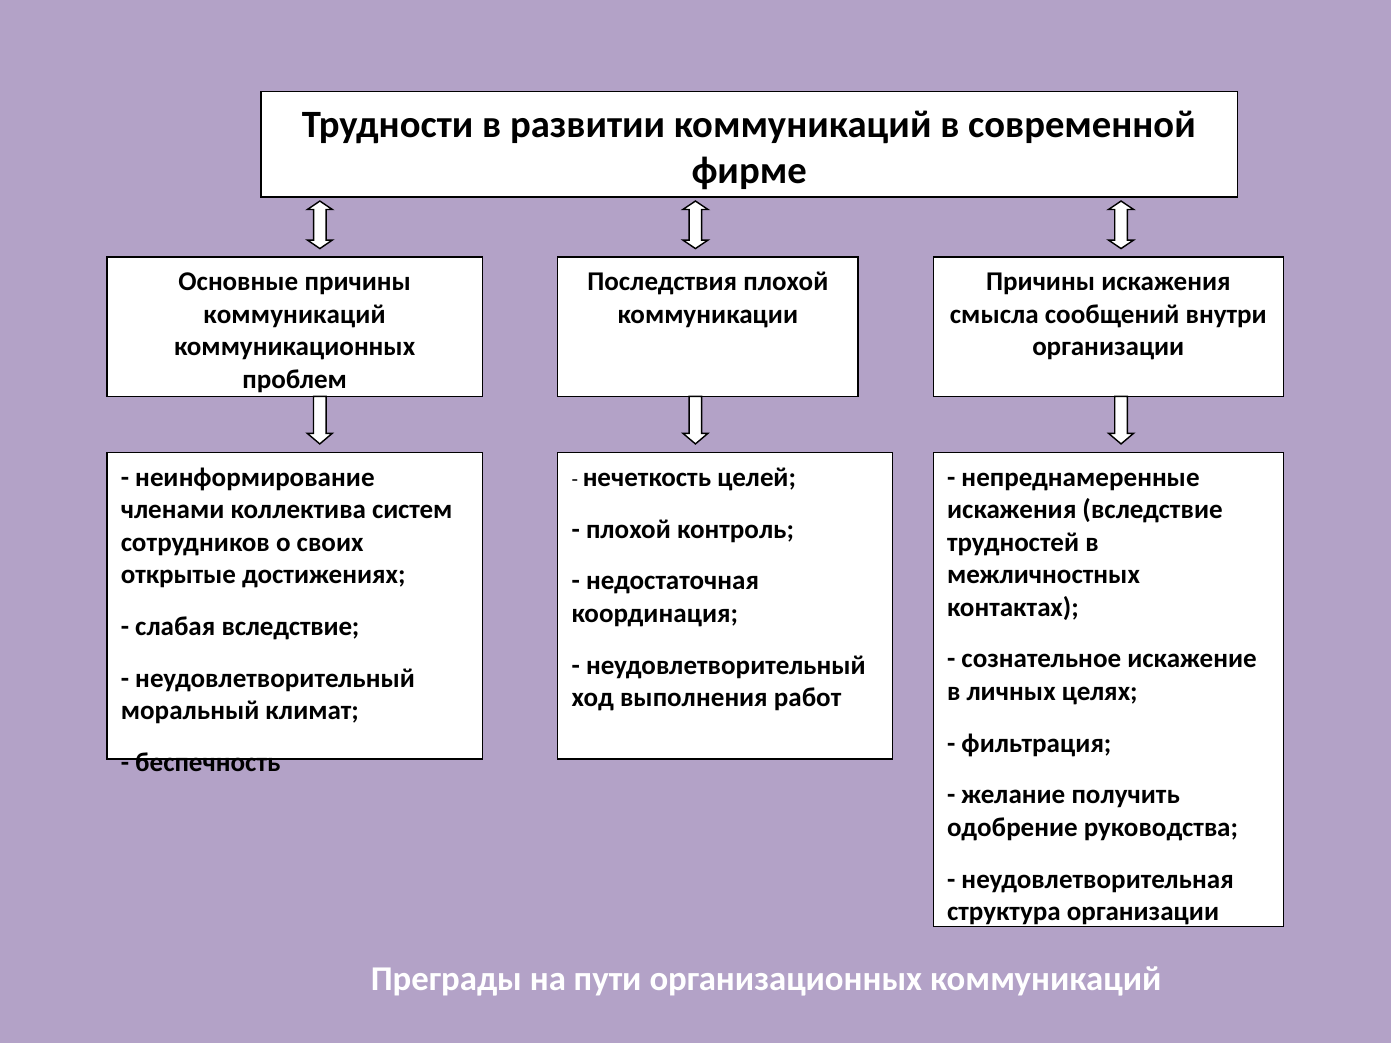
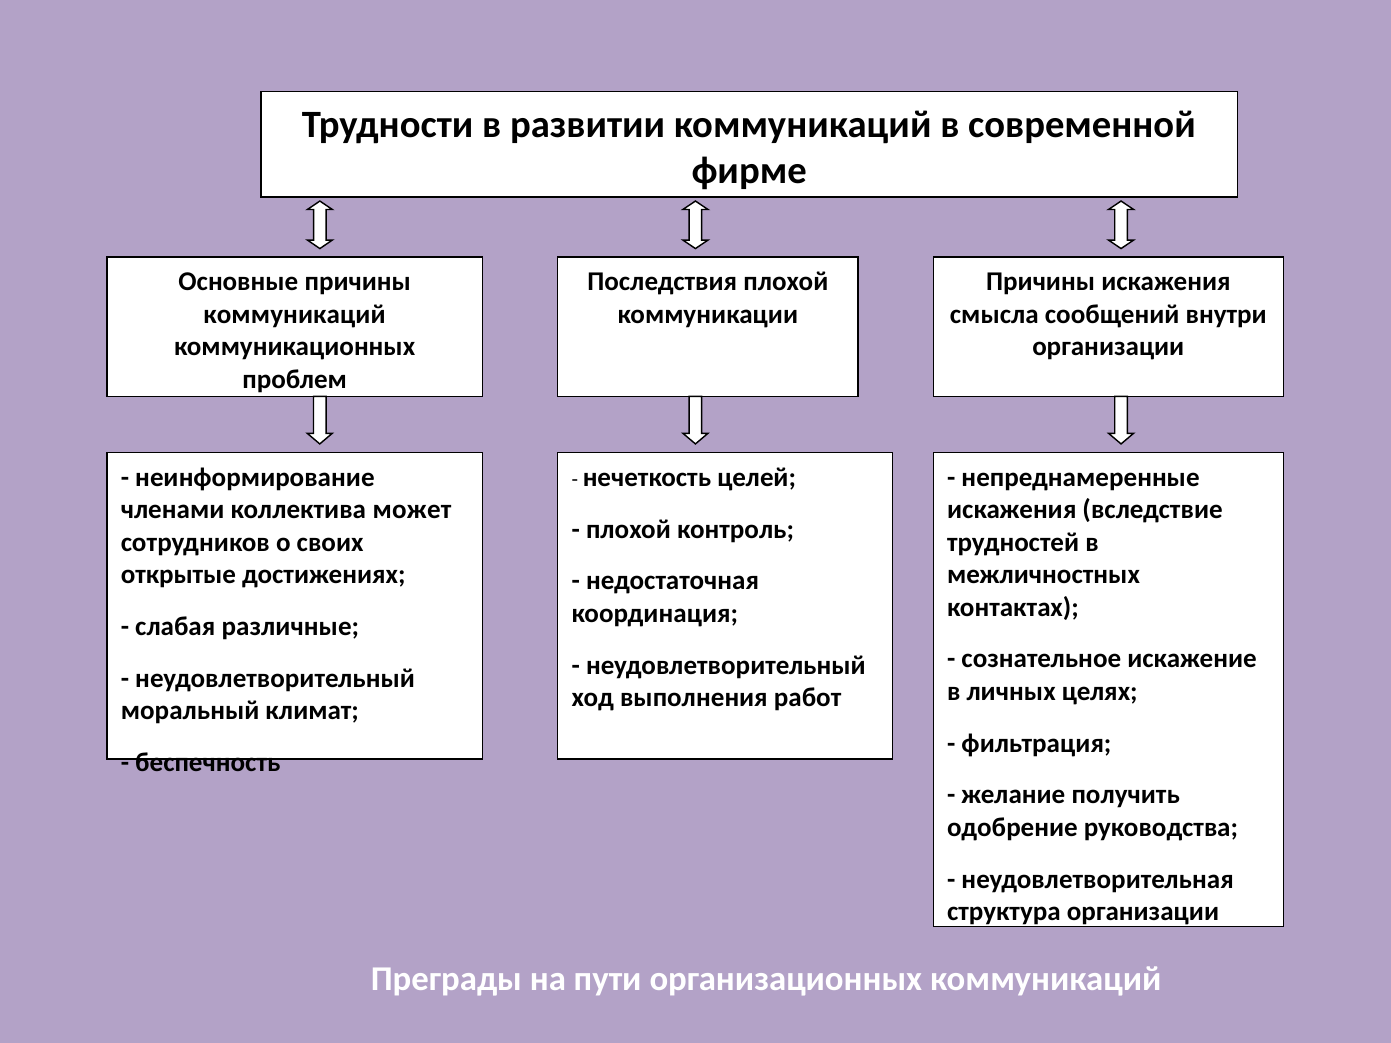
систем: систем -> может
слабая вследствие: вследствие -> различные
